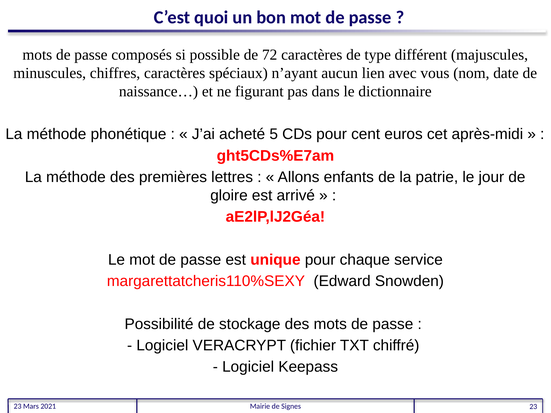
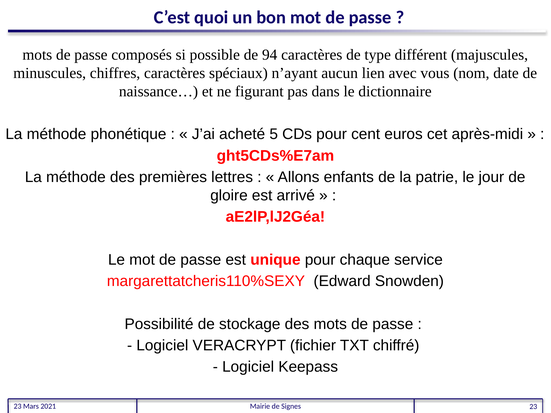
72: 72 -> 94
